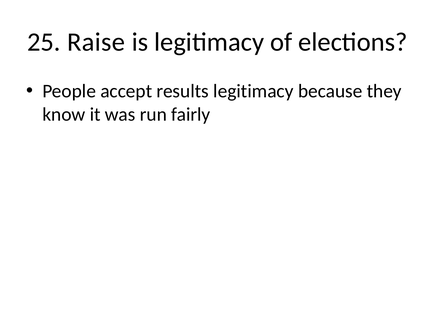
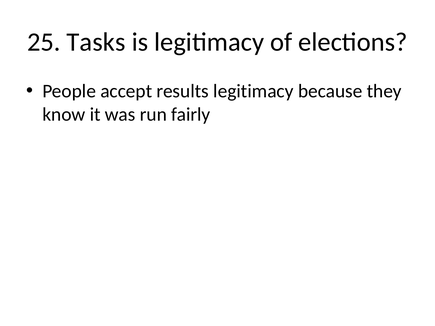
Raise: Raise -> Tasks
